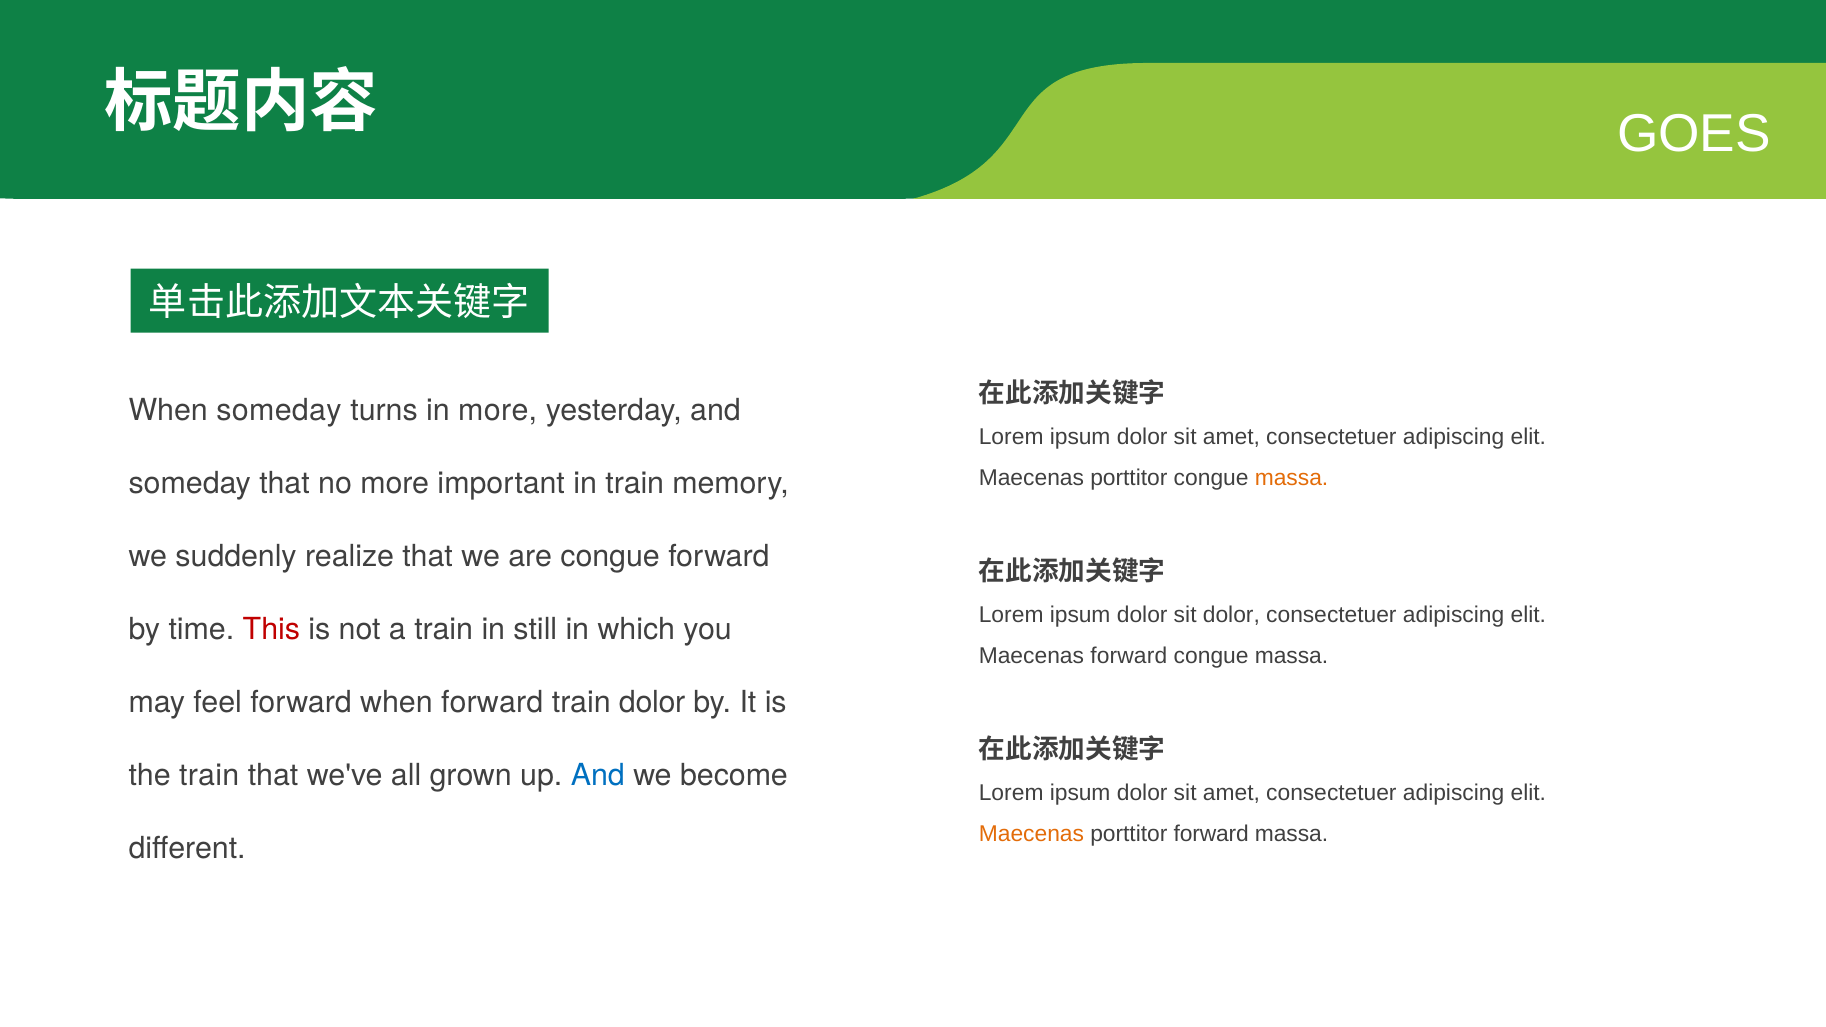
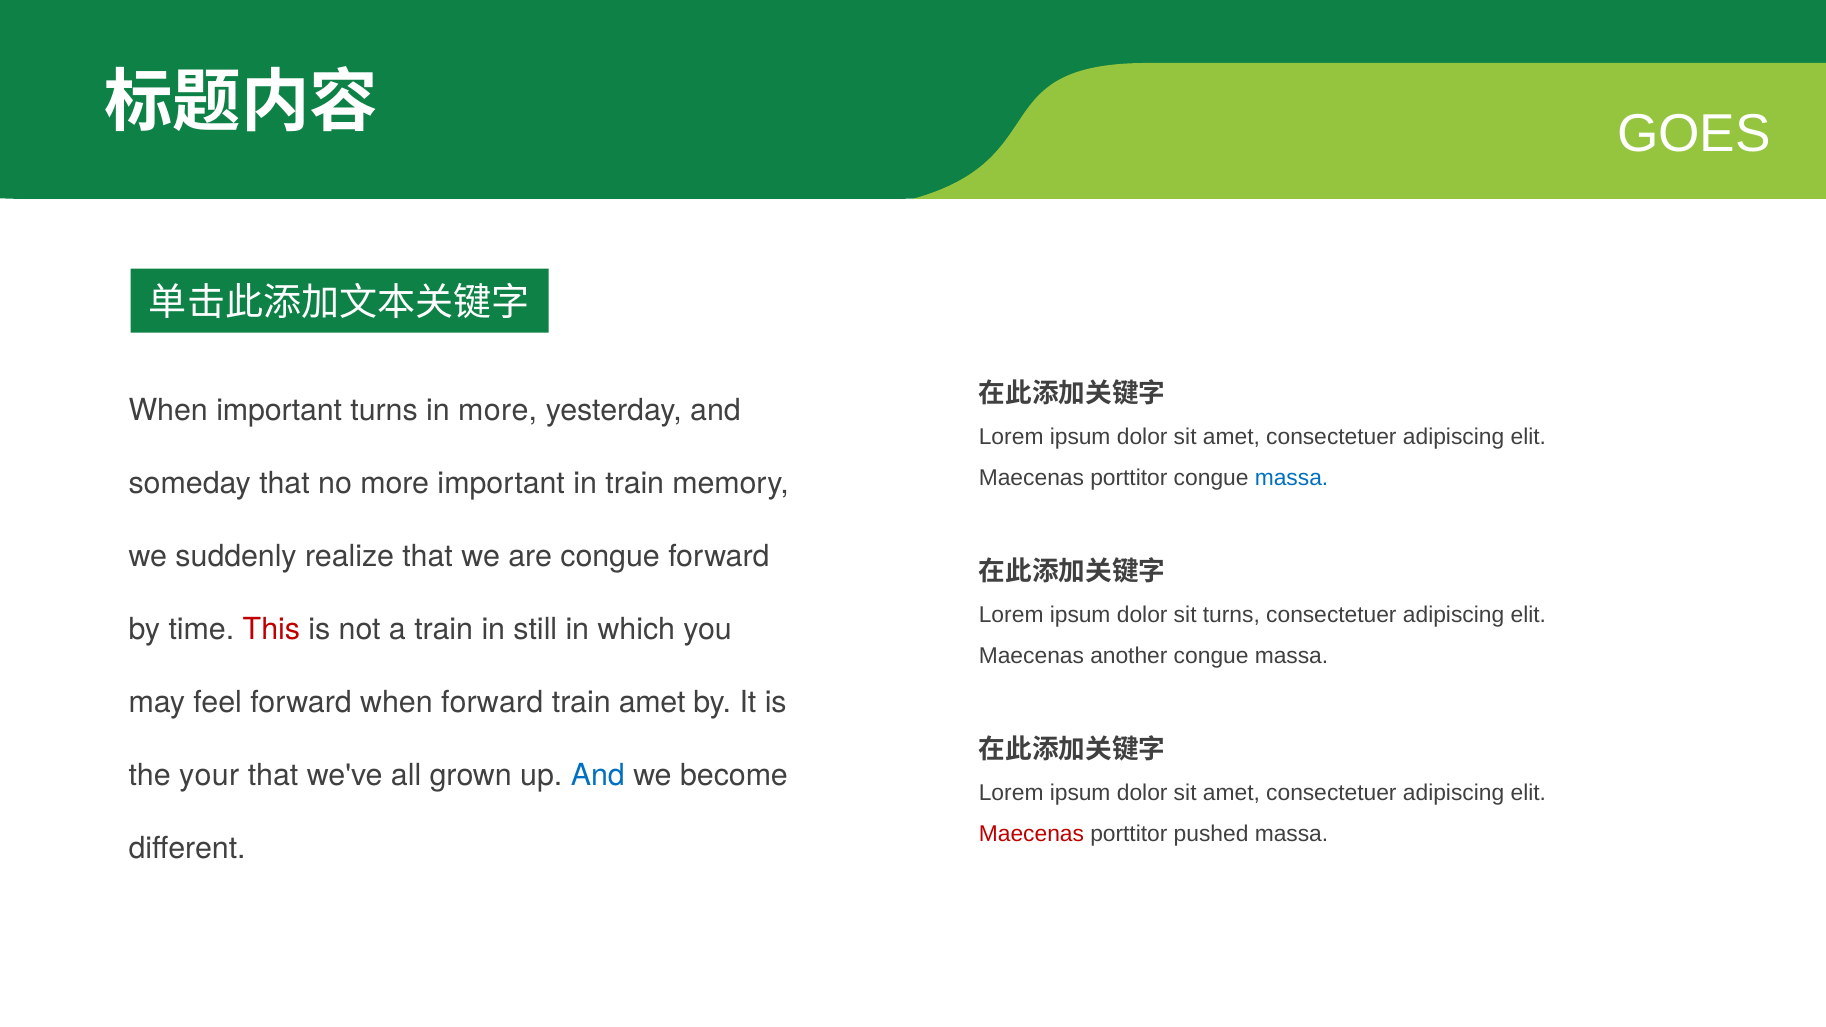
When someday: someday -> important
massa at (1292, 478) colour: orange -> blue
sit dolor: dolor -> turns
Maecenas forward: forward -> another
train dolor: dolor -> amet
the train: train -> your
Maecenas at (1031, 834) colour: orange -> red
porttitor forward: forward -> pushed
